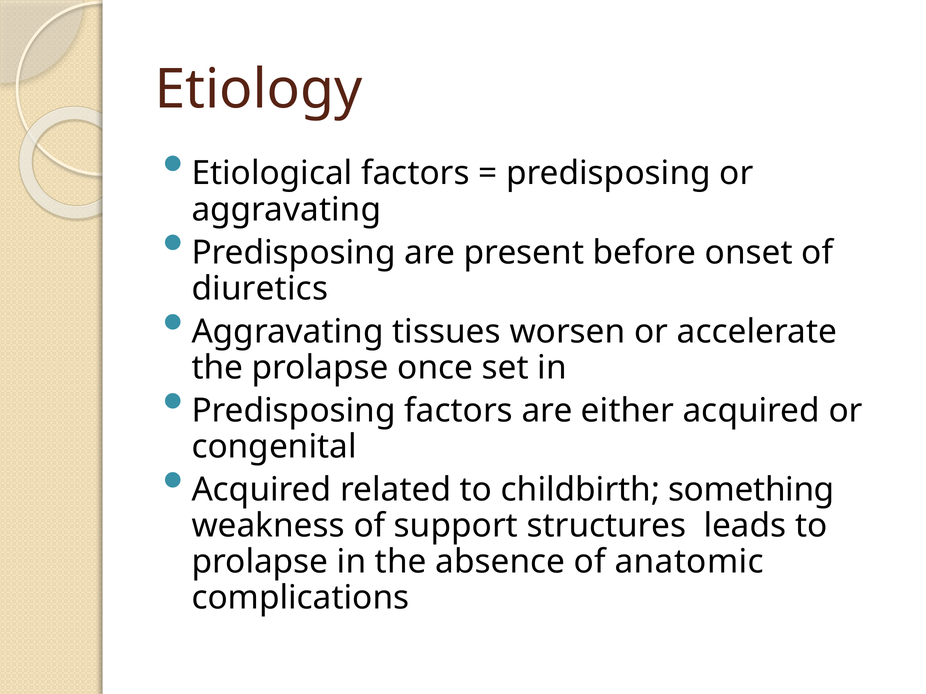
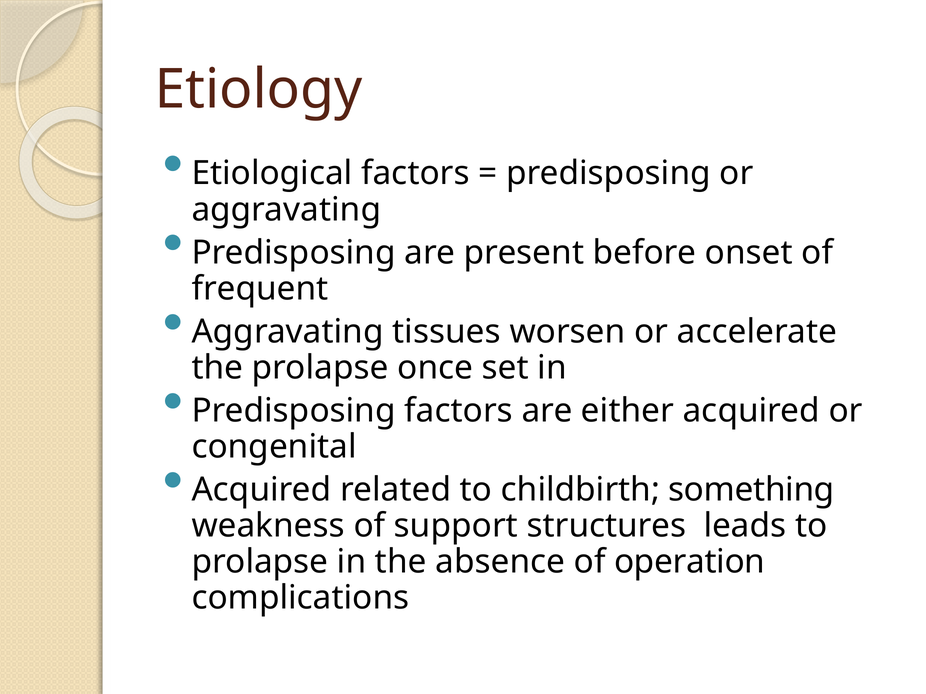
diuretics: diuretics -> frequent
anatomic: anatomic -> operation
